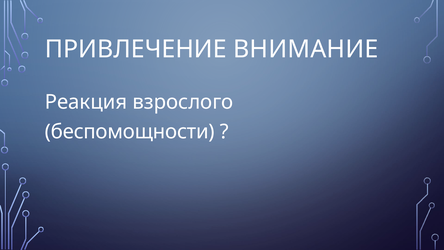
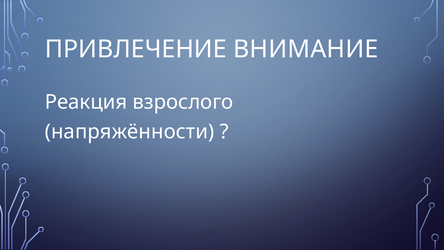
беспомощности: беспомощности -> напряжённости
